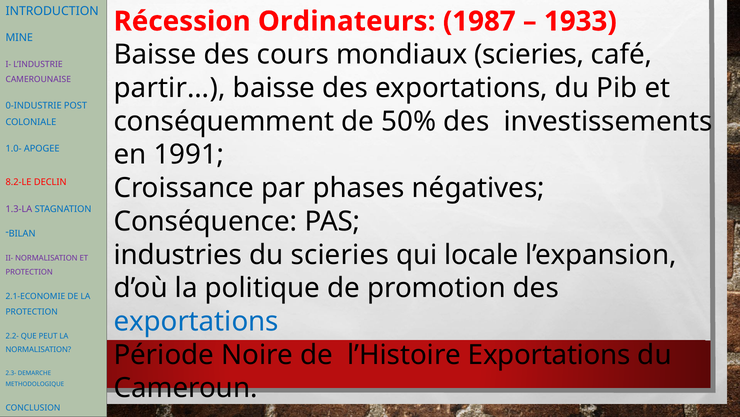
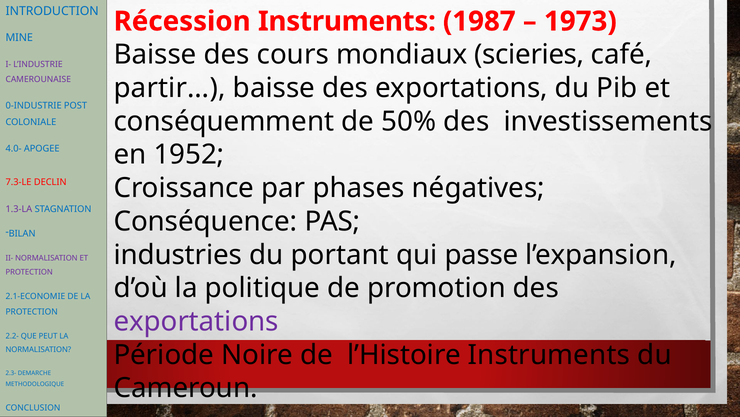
Récession Ordinateurs: Ordinateurs -> Instruments
1933: 1933 -> 1973
1.0-: 1.0- -> 4.0-
1991: 1991 -> 1952
8.2-LE: 8.2-LE -> 7.3-LE
du scieries: scieries -> portant
locale: locale -> passe
exportations at (196, 321) colour: blue -> purple
l’Histoire Exportations: Exportations -> Instruments
